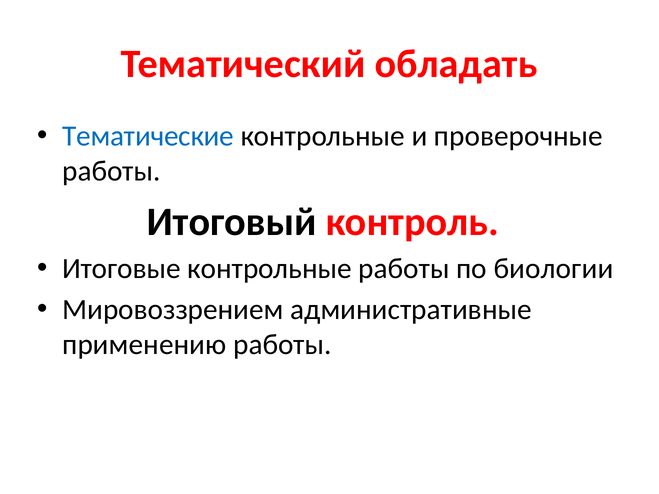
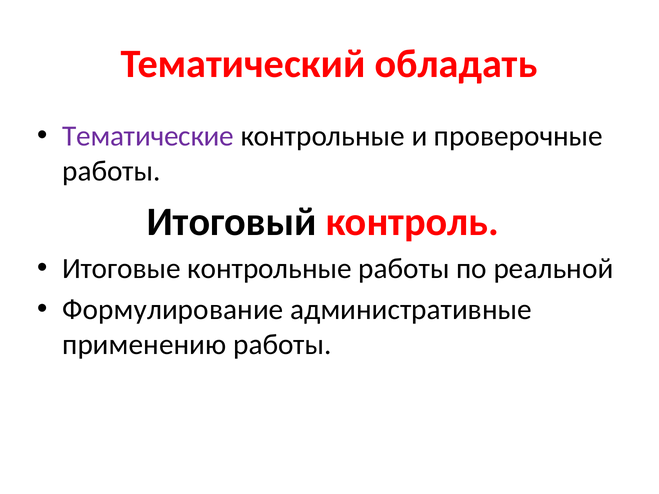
Тематические colour: blue -> purple
биологии: биологии -> реальной
Мировоззрением: Мировоззрением -> Формулирование
